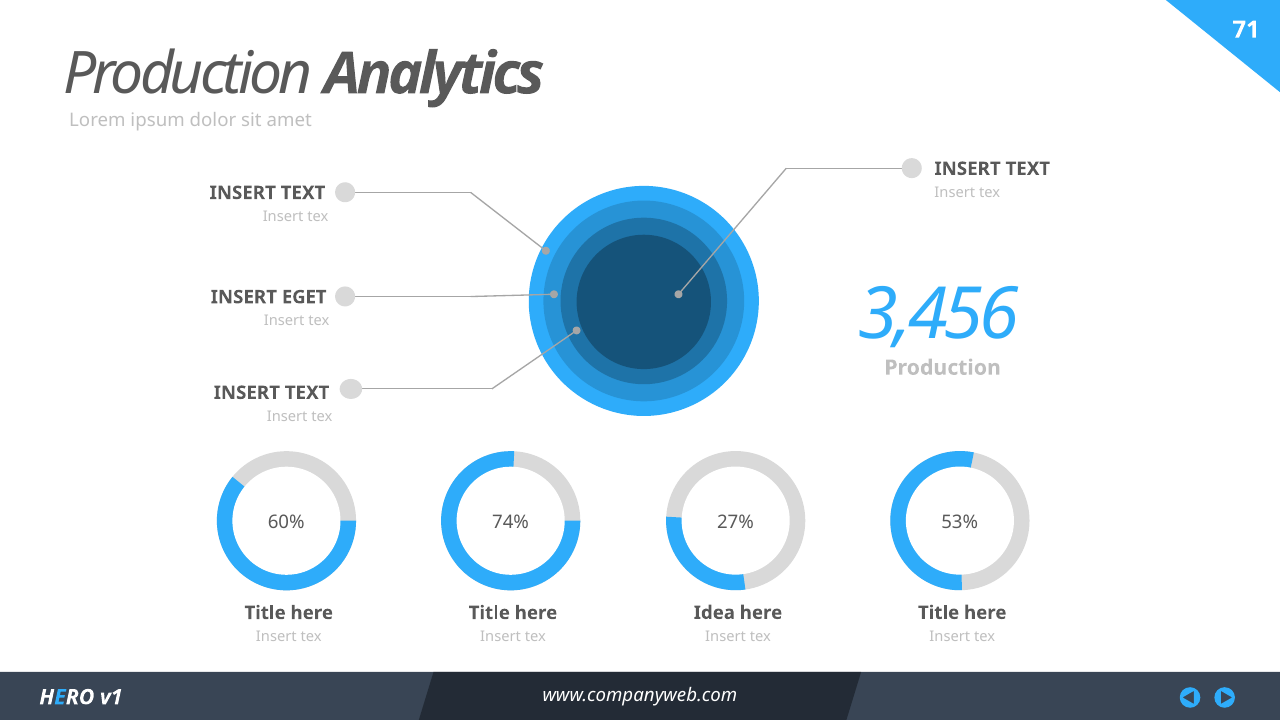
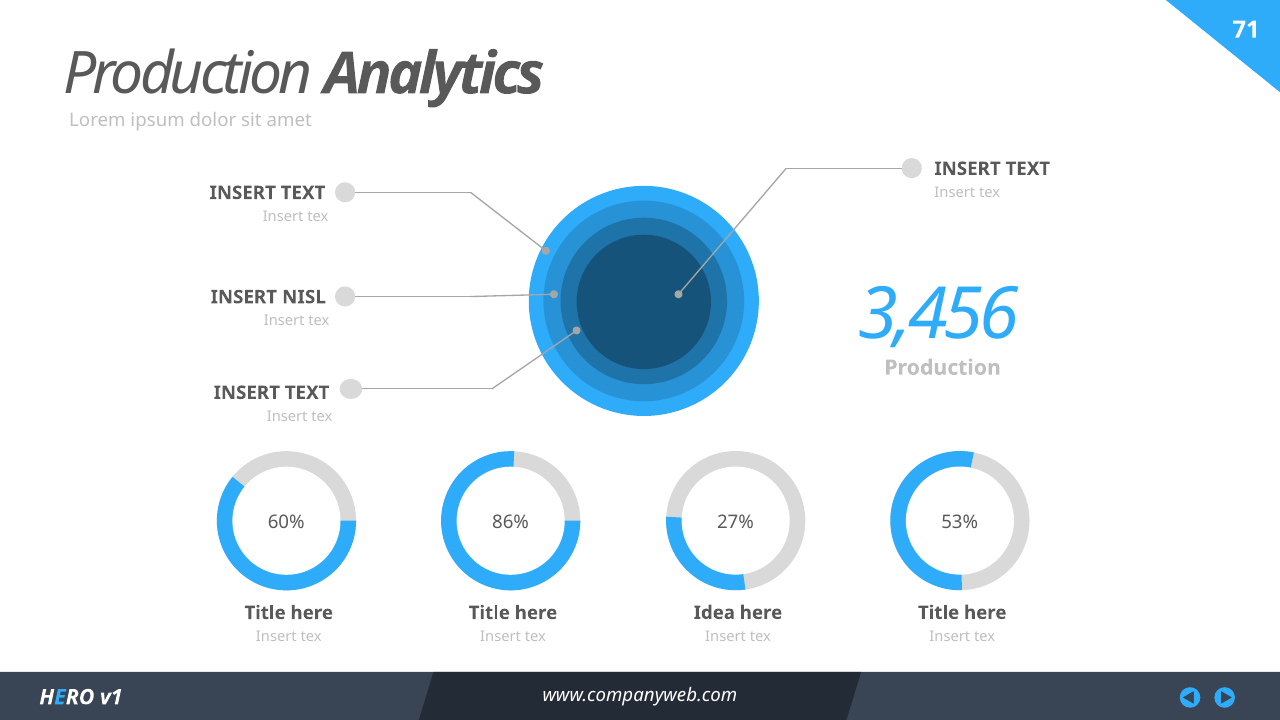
EGET: EGET -> NISL
74%: 74% -> 86%
